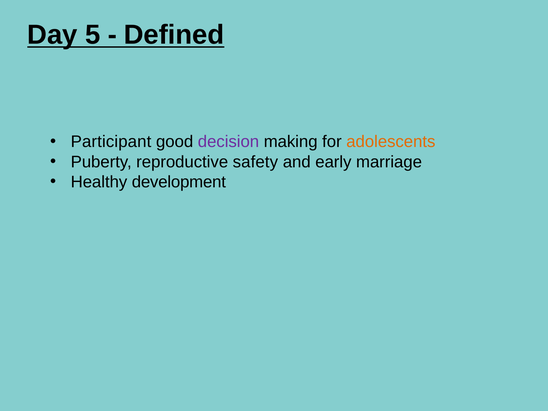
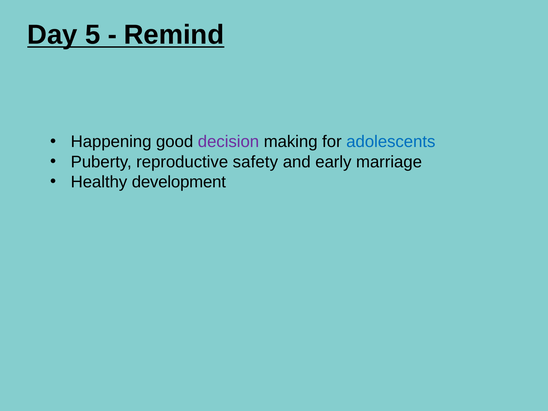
Defined: Defined -> Remind
Participant: Participant -> Happening
adolescents colour: orange -> blue
